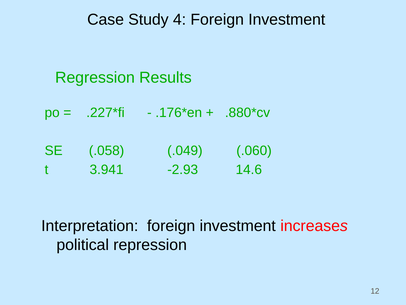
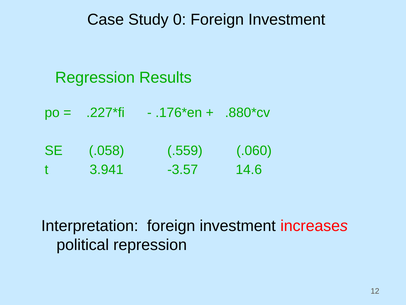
4: 4 -> 0
.049: .049 -> .559
-2.93: -2.93 -> -3.57
